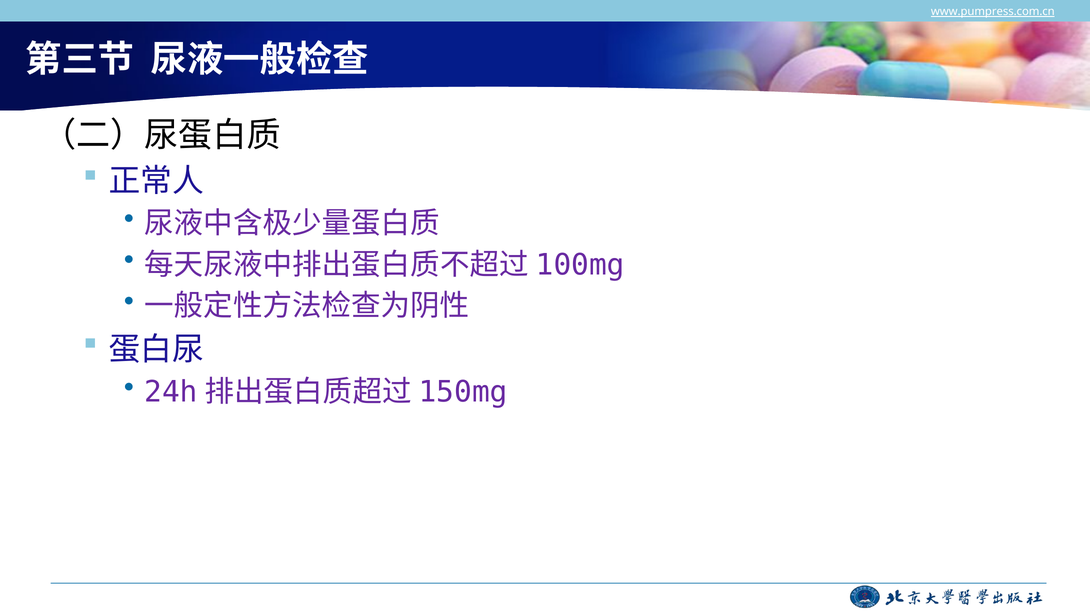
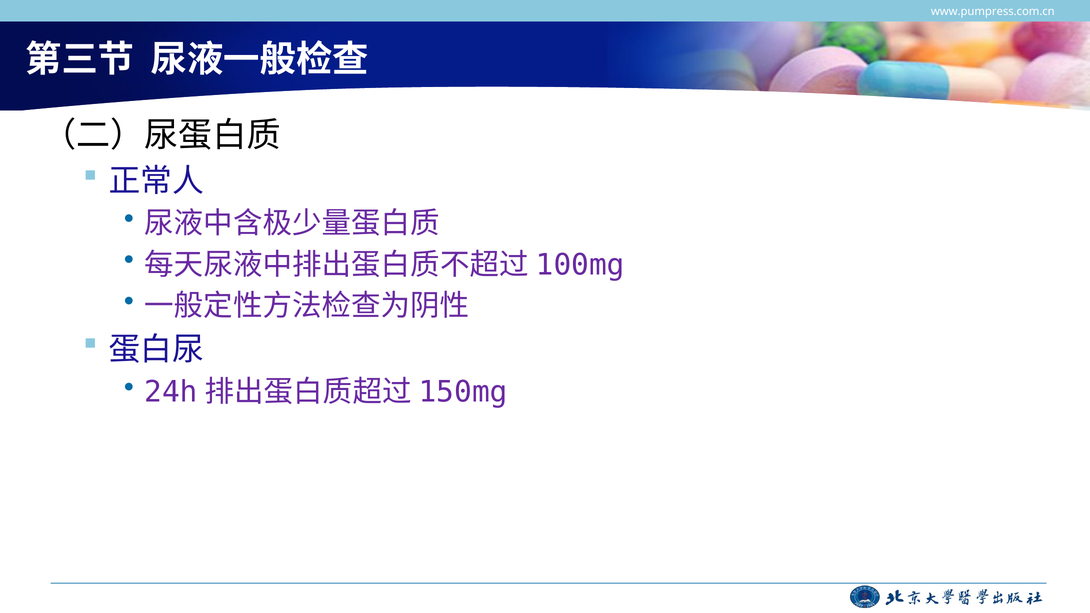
www.pumpress.com.cn underline: present -> none
